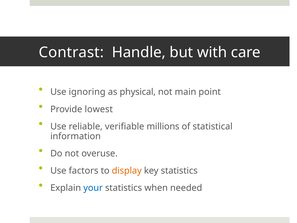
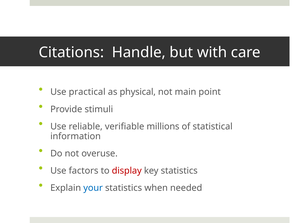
Contrast: Contrast -> Citations
ignoring: ignoring -> practical
lowest: lowest -> stimuli
display colour: orange -> red
